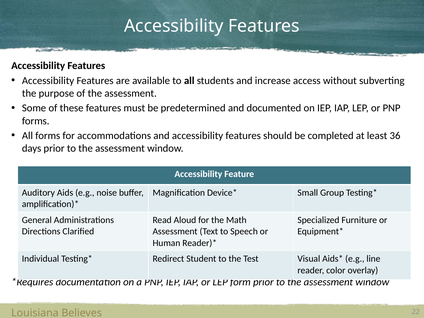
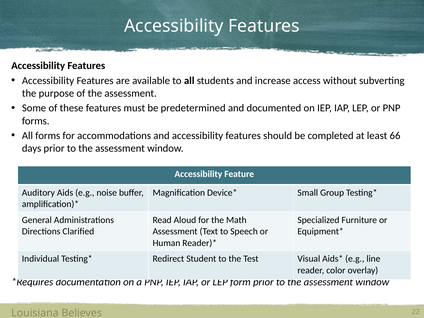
36: 36 -> 66
